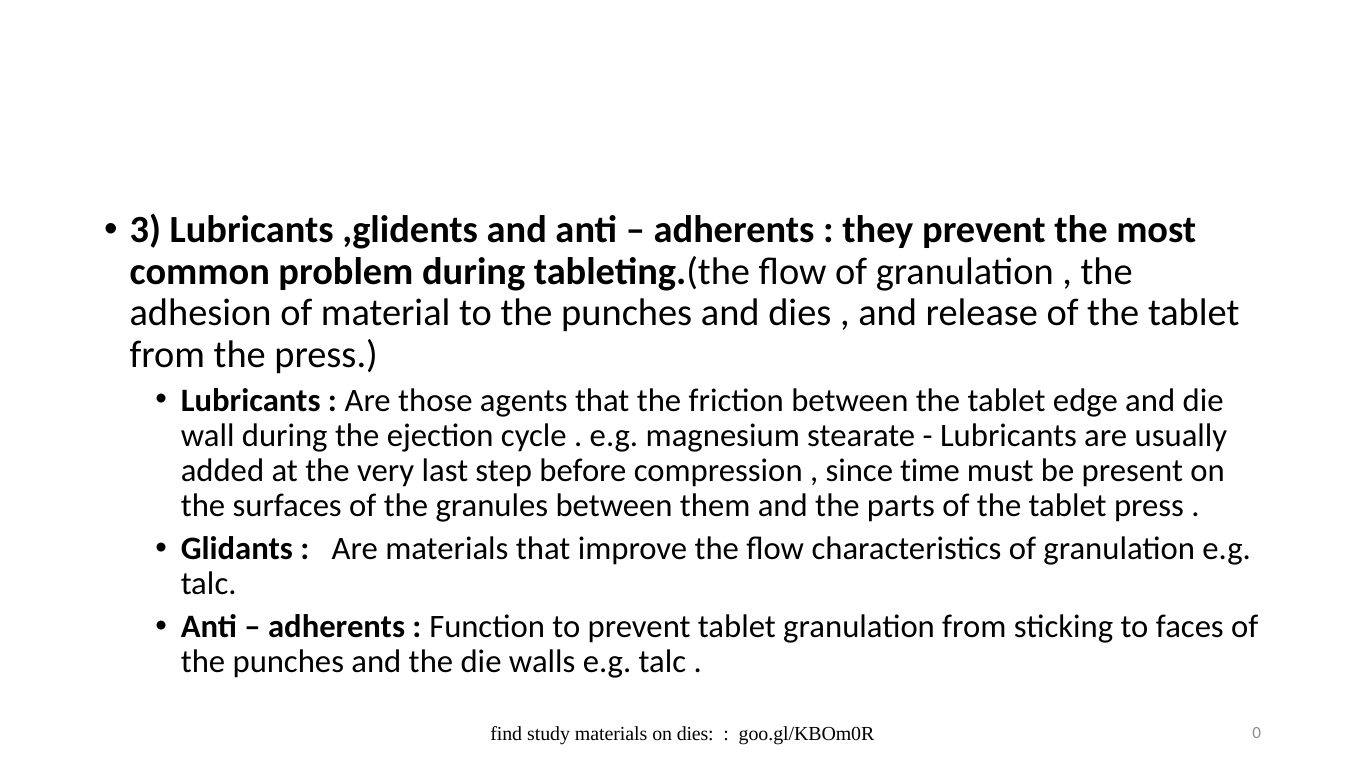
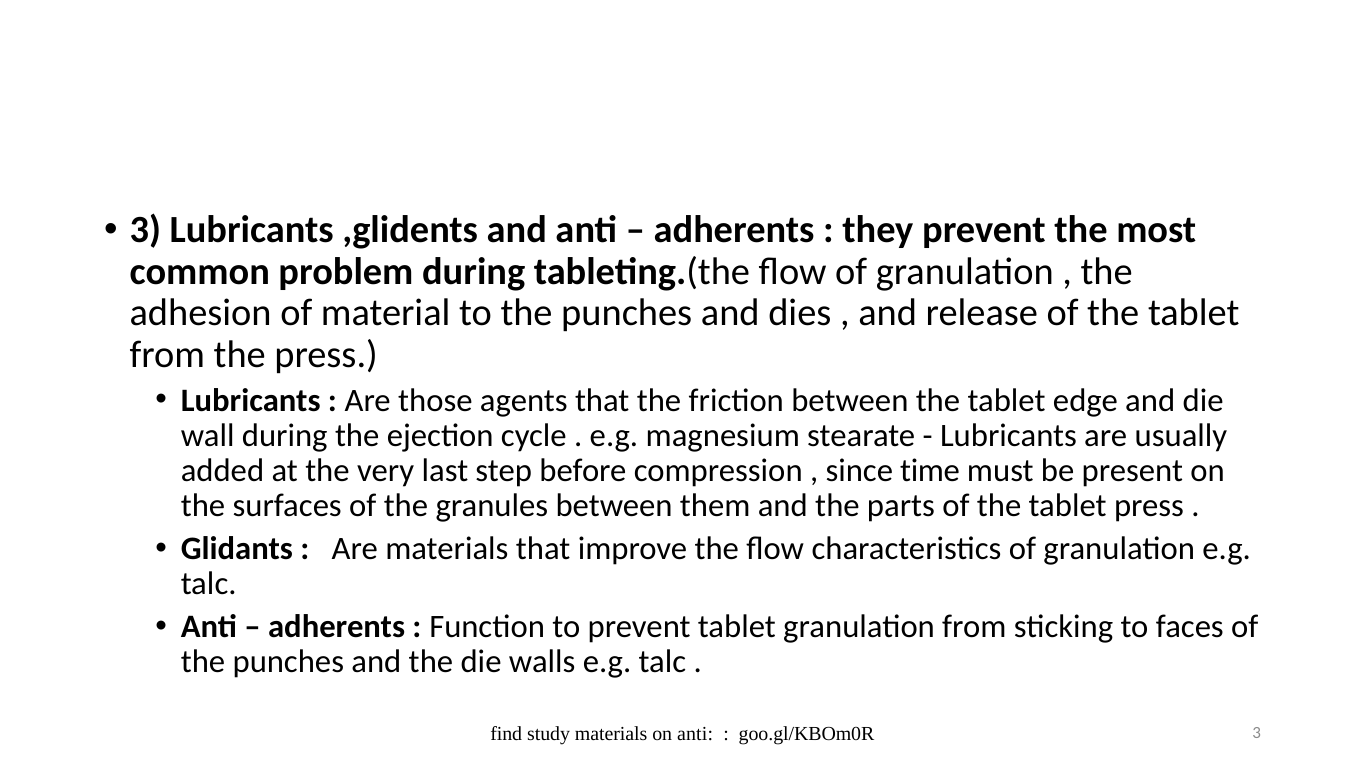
on dies: dies -> anti
goo.gl/KBOm0R 0: 0 -> 3
